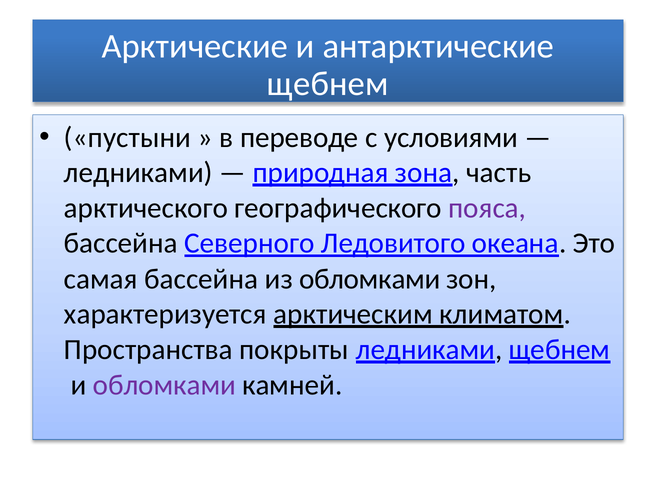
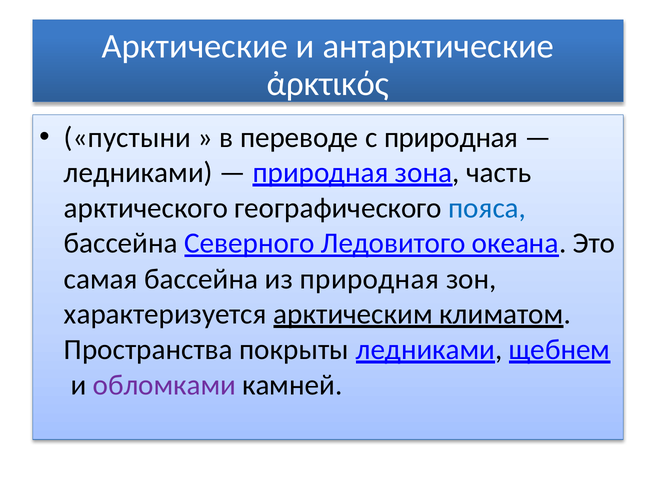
щебнем at (328, 84): щебнем -> ἀρκτικός
с условиями: условиями -> природная
пояса colour: purple -> blue
из обломками: обломками -> природная
